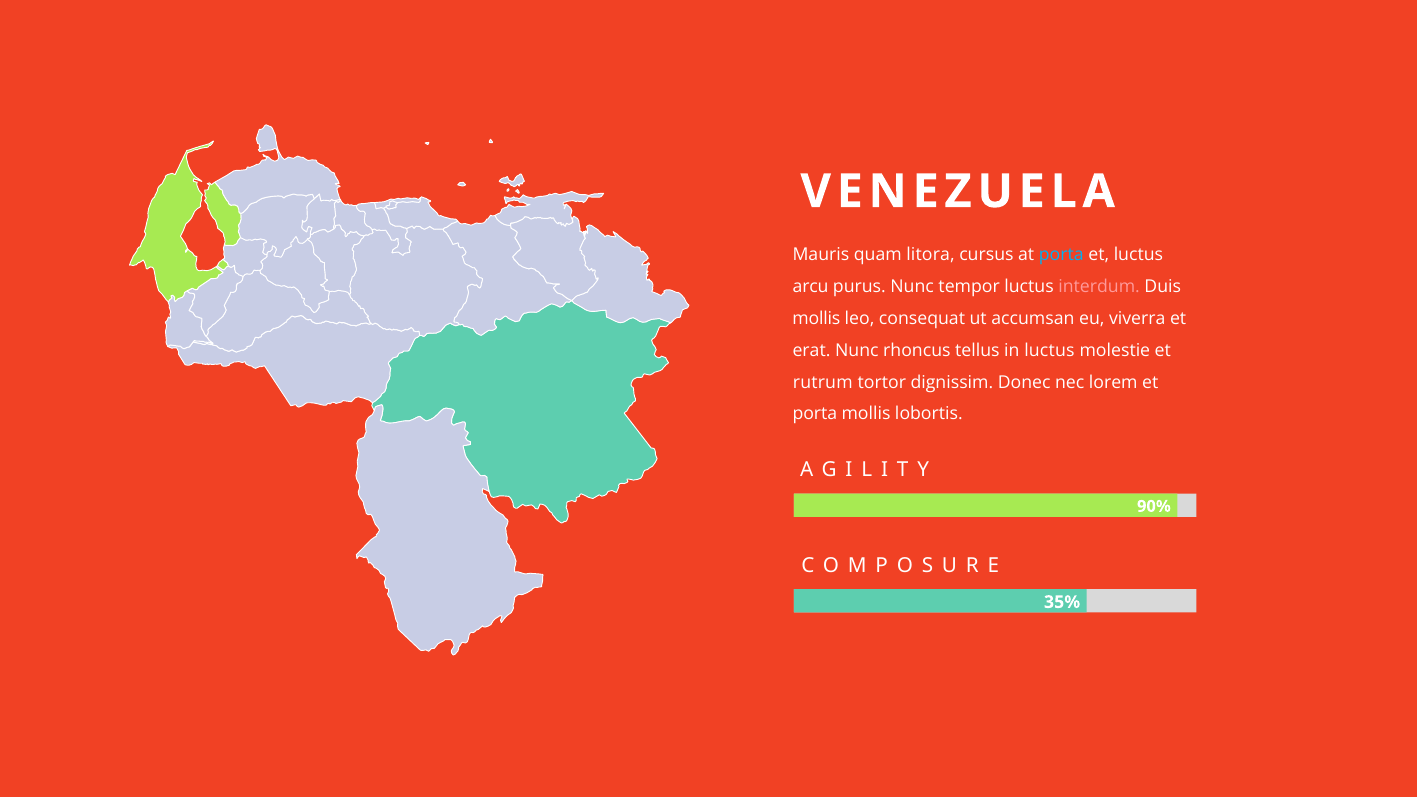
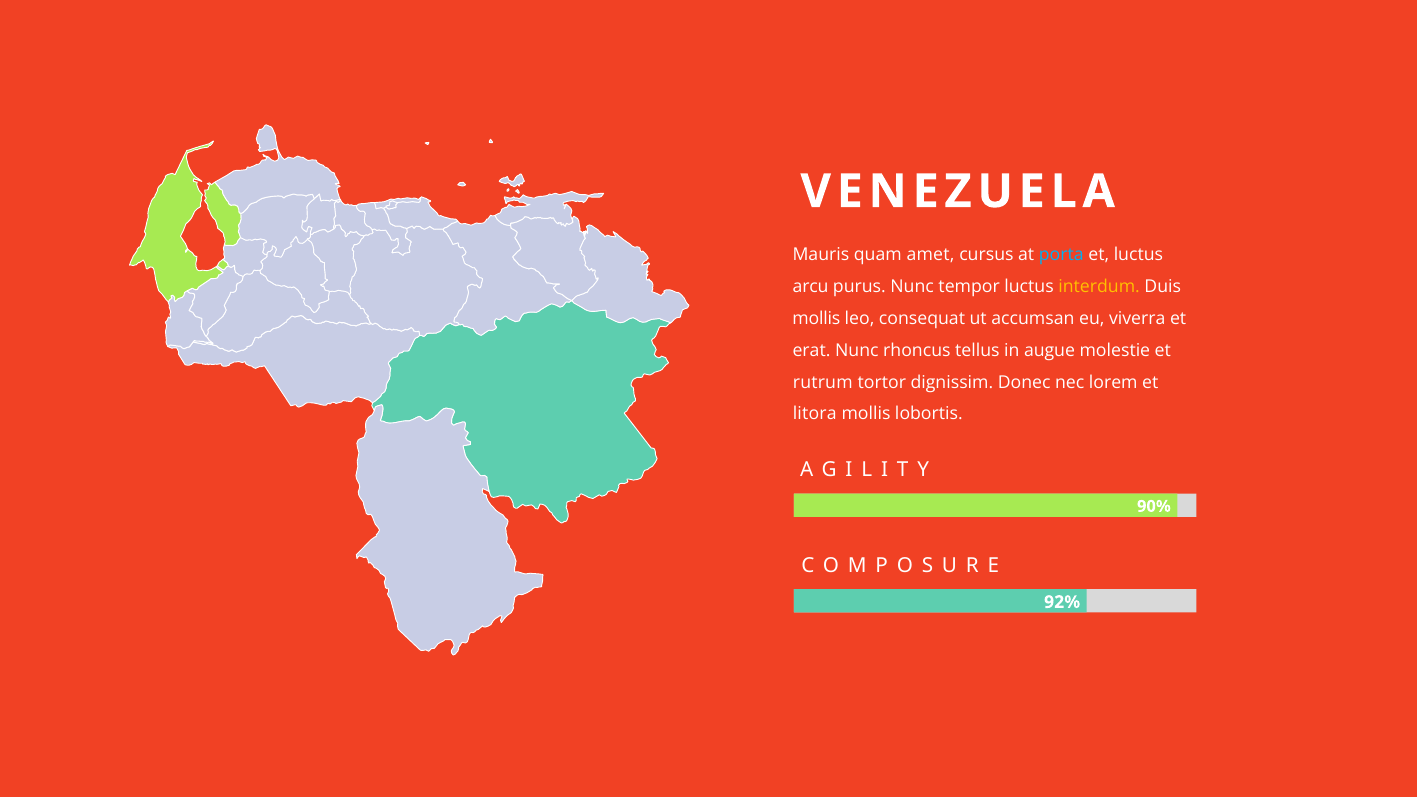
litora: litora -> amet
interdum colour: pink -> yellow
in luctus: luctus -> augue
porta at (815, 414): porta -> litora
35%: 35% -> 92%
